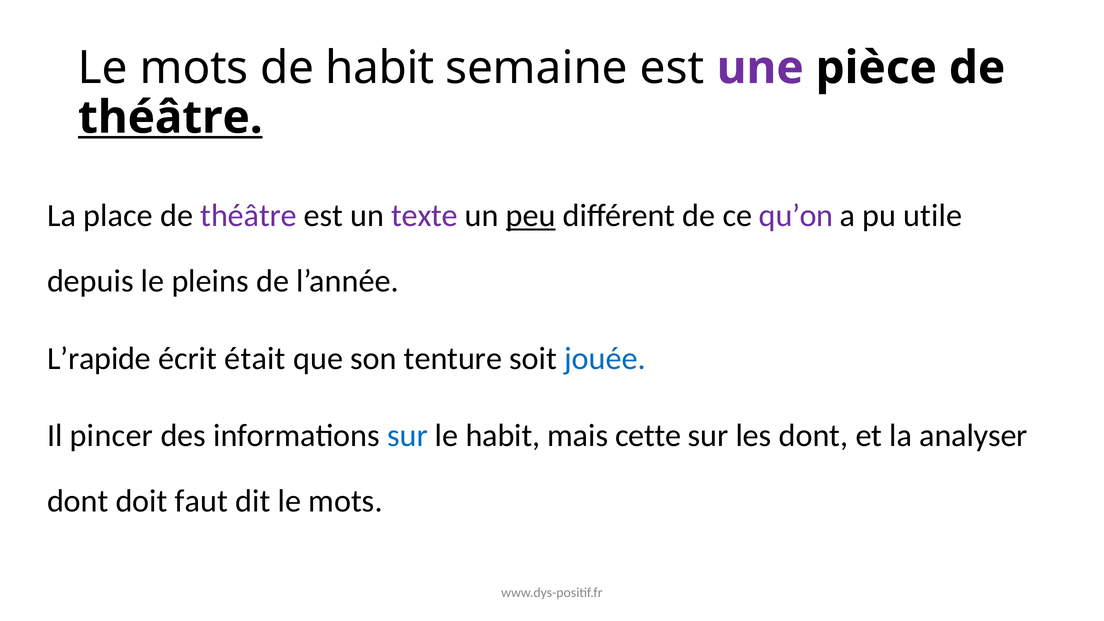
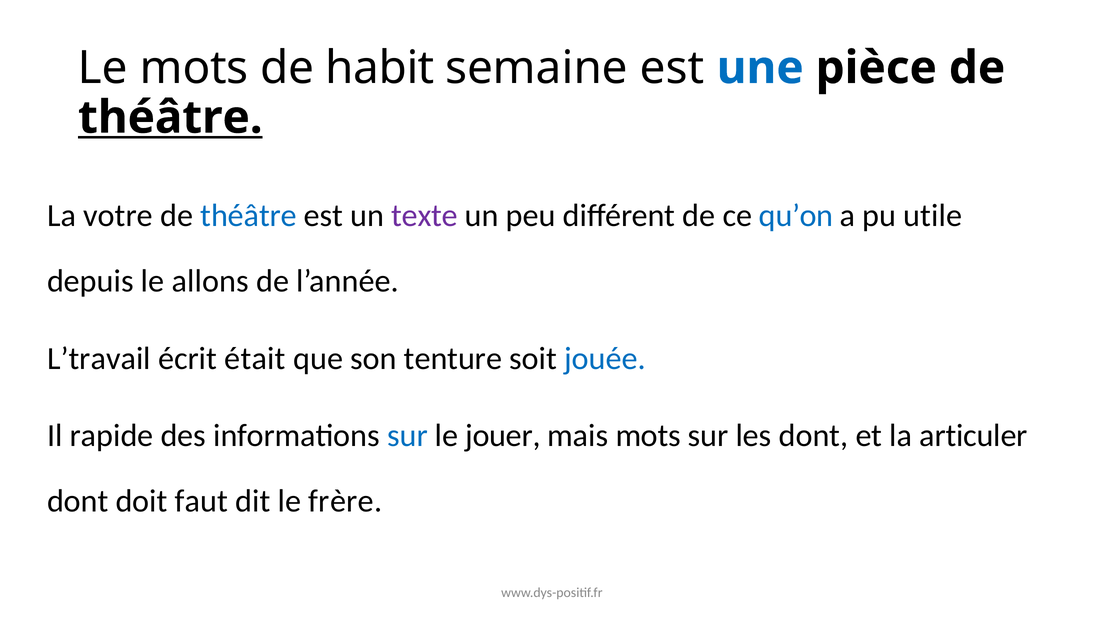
une colour: purple -> blue
place: place -> votre
théâtre at (249, 216) colour: purple -> blue
peu underline: present -> none
qu’on colour: purple -> blue
pleins: pleins -> allons
L’rapide: L’rapide -> L’travail
pincer: pincer -> rapide
le habit: habit -> jouer
mais cette: cette -> mots
analyser: analyser -> articuler
dit le mots: mots -> frère
